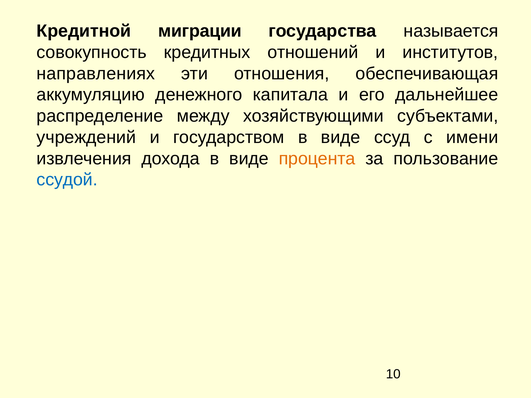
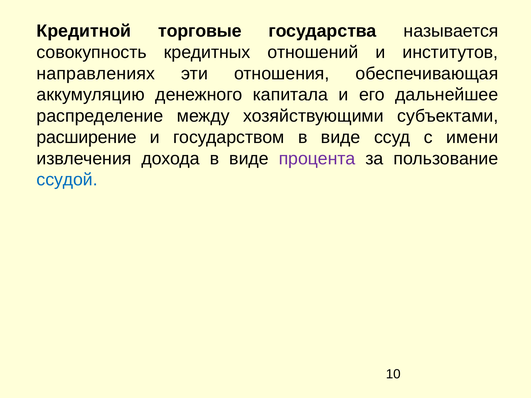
миграции: миграции -> торговые
учреждений: учреждений -> расширение
процента colour: orange -> purple
